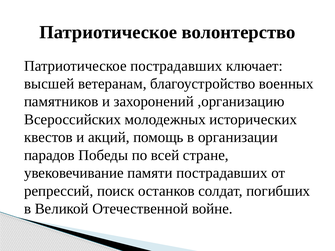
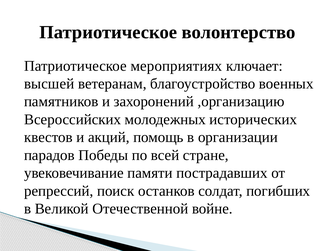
Патриотическое пострадавших: пострадавших -> мероприятиях
